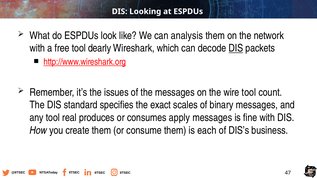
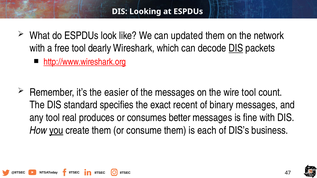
analysis: analysis -> updated
issues: issues -> easier
scales: scales -> recent
apply: apply -> better
you underline: none -> present
